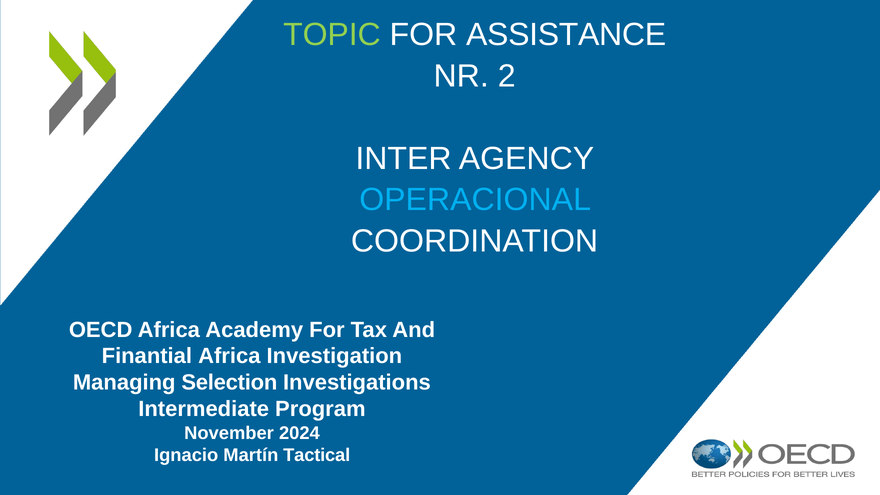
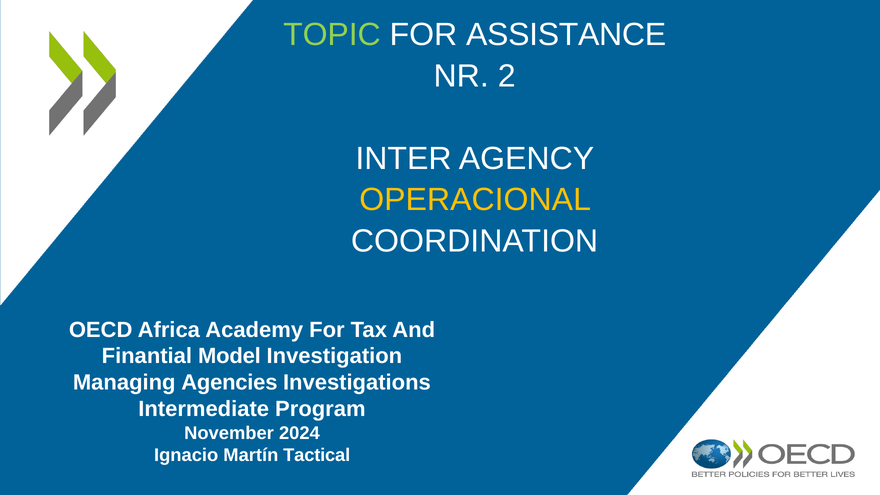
OPERACIONAL colour: light blue -> yellow
Finantial Africa: Africa -> Model
Selection: Selection -> Agencies
